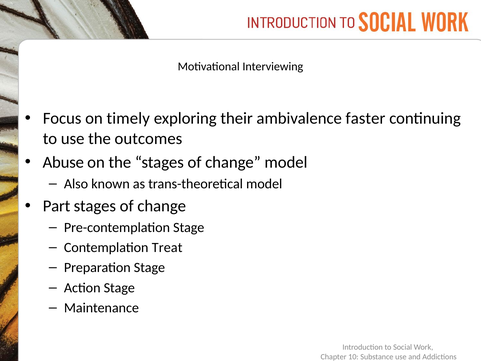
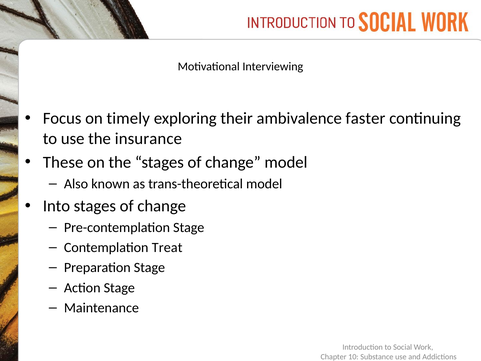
outcomes: outcomes -> insurance
Abuse: Abuse -> These
Part: Part -> Into
